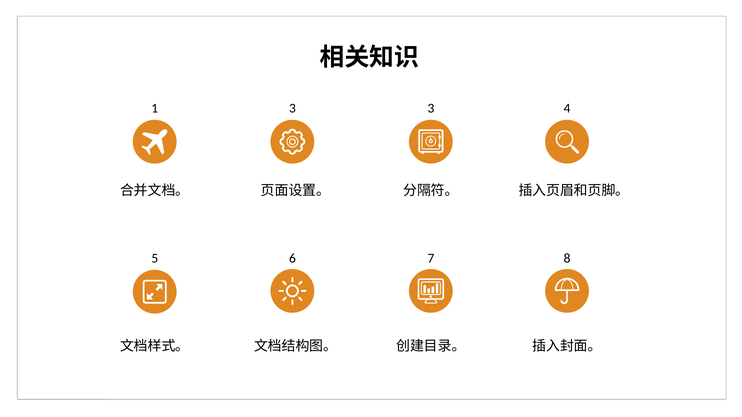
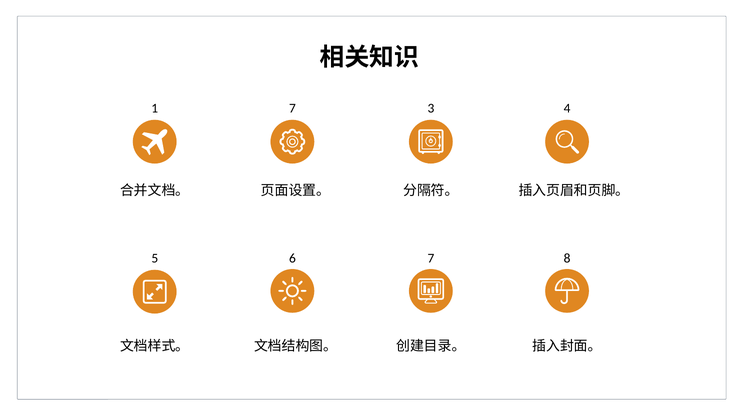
1 3: 3 -> 7
